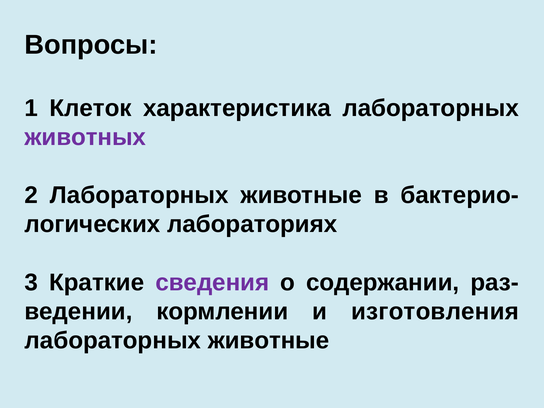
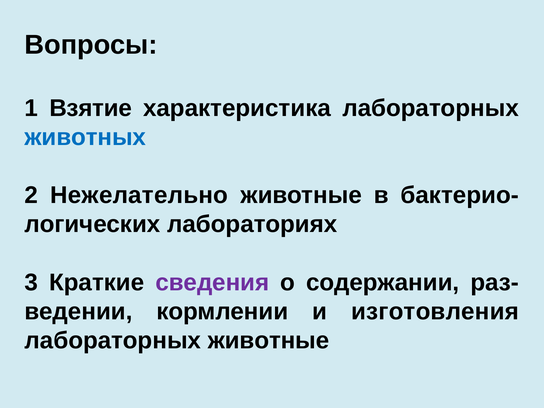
Клеток: Клеток -> Взятие
животных colour: purple -> blue
2 Лабораторных: Лабораторных -> Нежелательно
